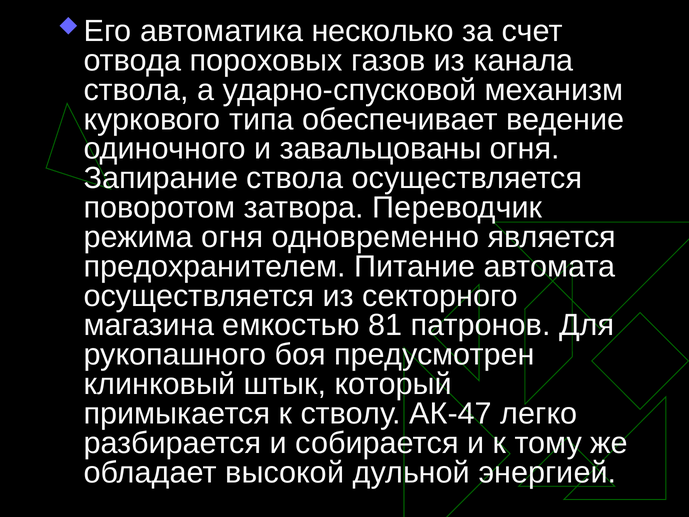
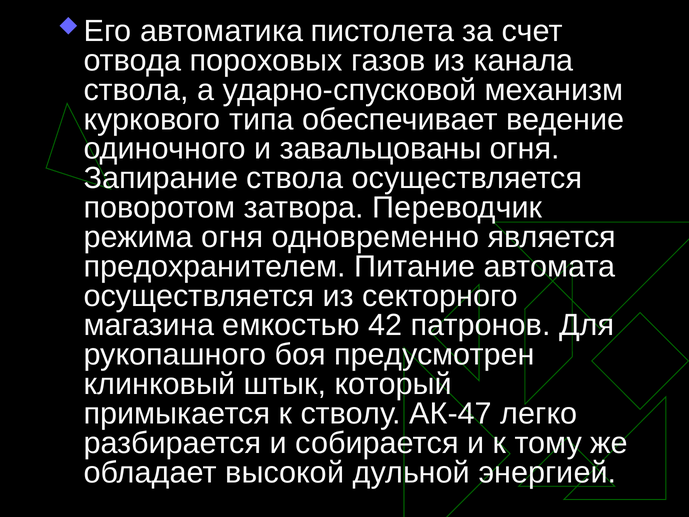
несколько: несколько -> пистолета
81: 81 -> 42
